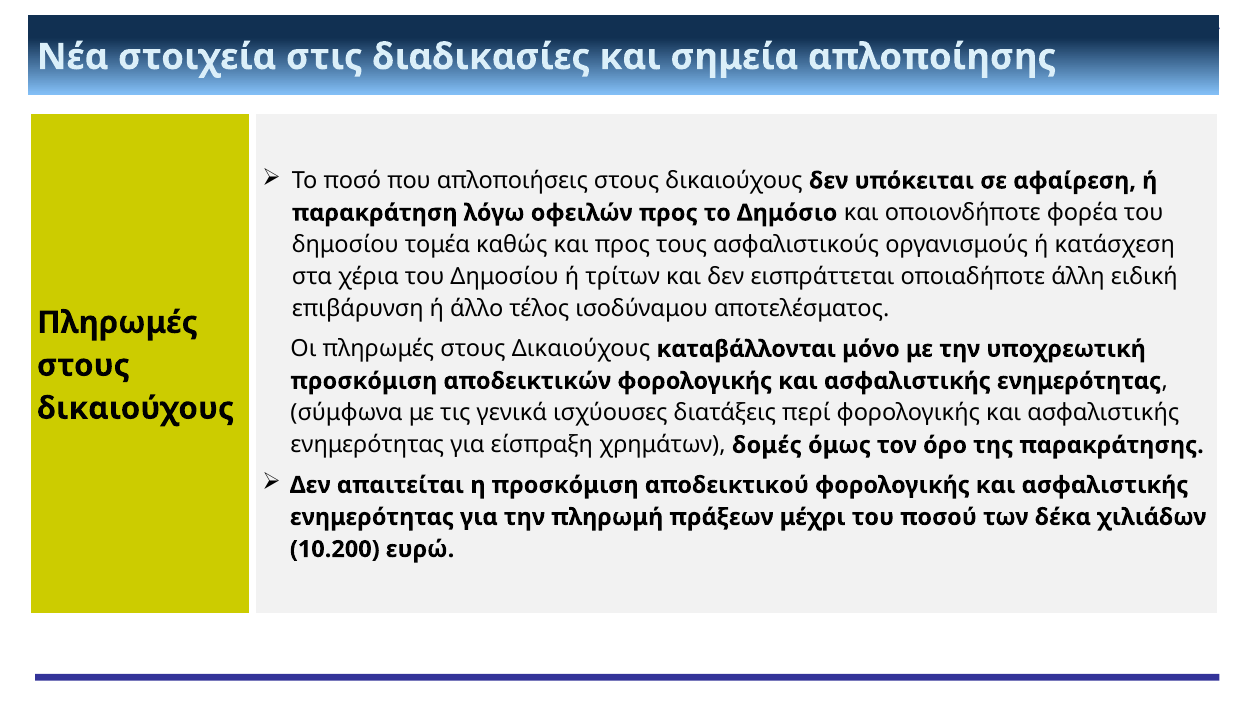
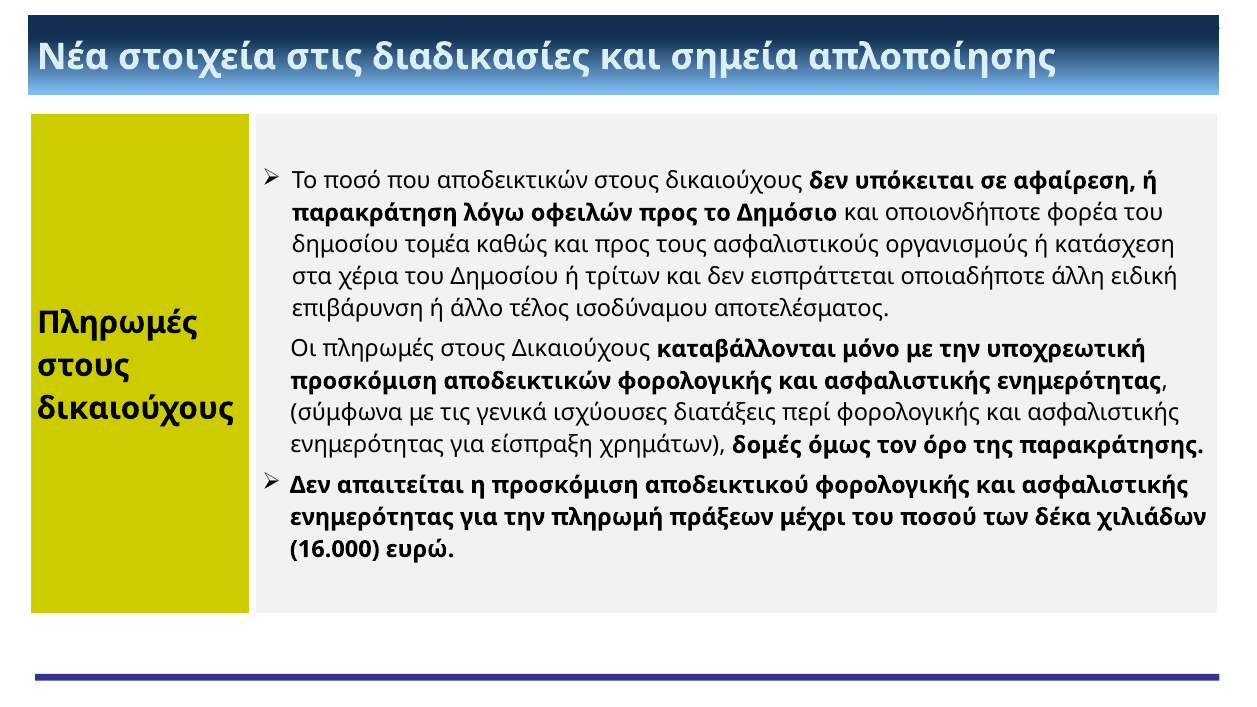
που απλοποιήσεις: απλοποιήσεις -> αποδεικτικών
10.200: 10.200 -> 16.000
